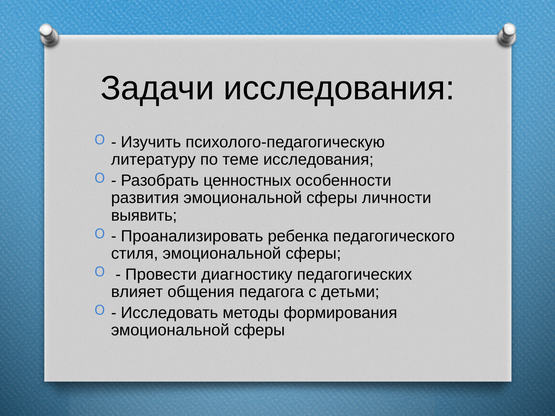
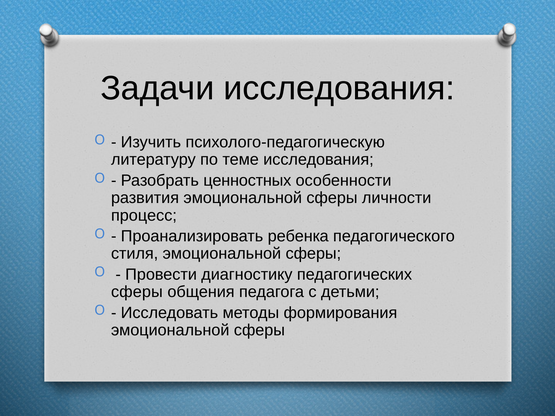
выявить: выявить -> процесс
влияет at (137, 292): влияет -> сферы
